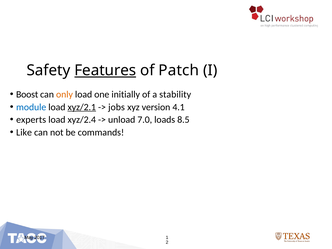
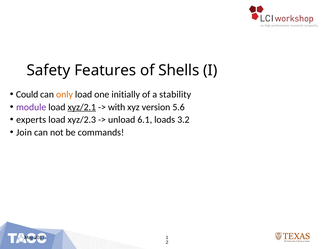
Features underline: present -> none
Patch: Patch -> Shells
Boost: Boost -> Could
module colour: blue -> purple
jobs: jobs -> with
4.1: 4.1 -> 5.6
xyz/2.4: xyz/2.4 -> xyz/2.3
7.0: 7.0 -> 6.1
8.5: 8.5 -> 3.2
Like: Like -> Join
